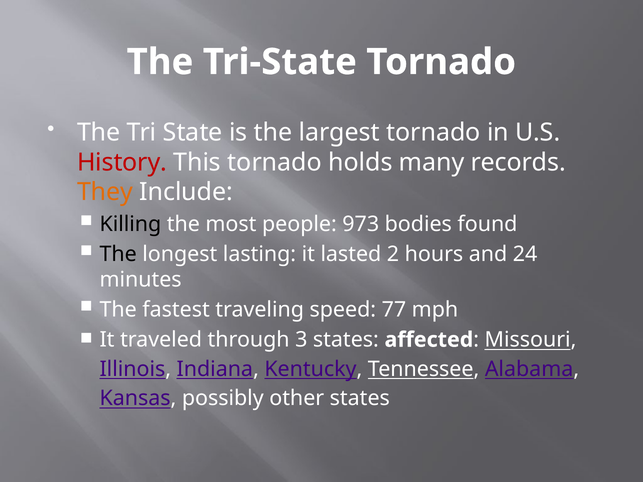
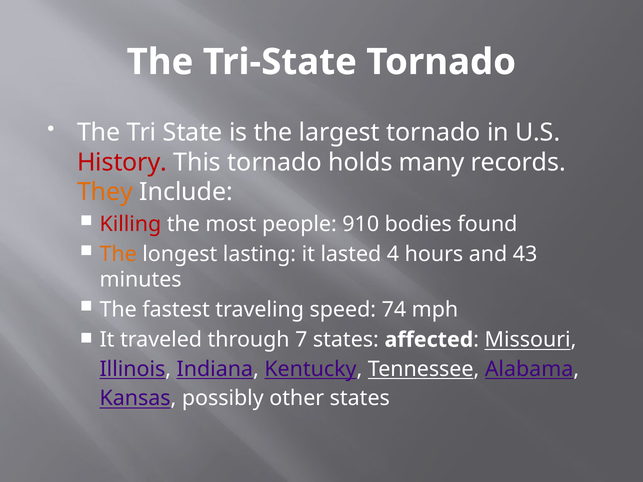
Killing colour: black -> red
973: 973 -> 910
The at (118, 254) colour: black -> orange
2: 2 -> 4
24: 24 -> 43
77: 77 -> 74
3: 3 -> 7
